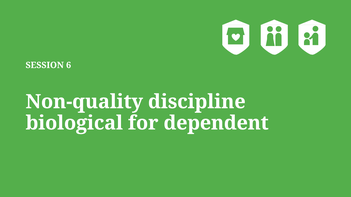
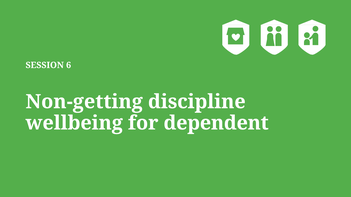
Non-quality: Non-quality -> Non-getting
biological: biological -> wellbeing
